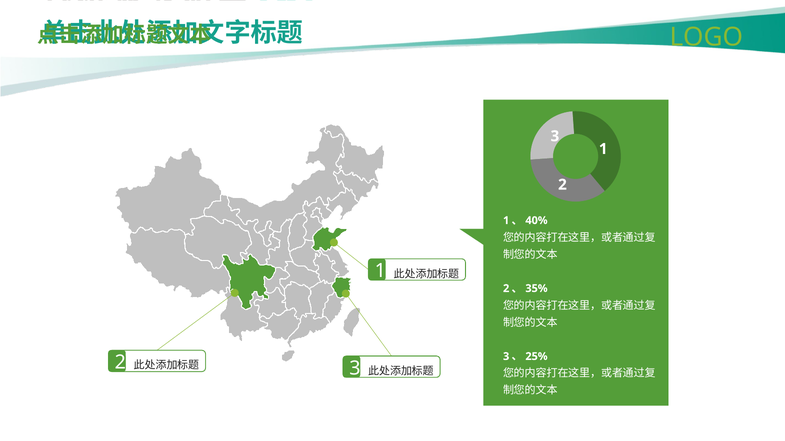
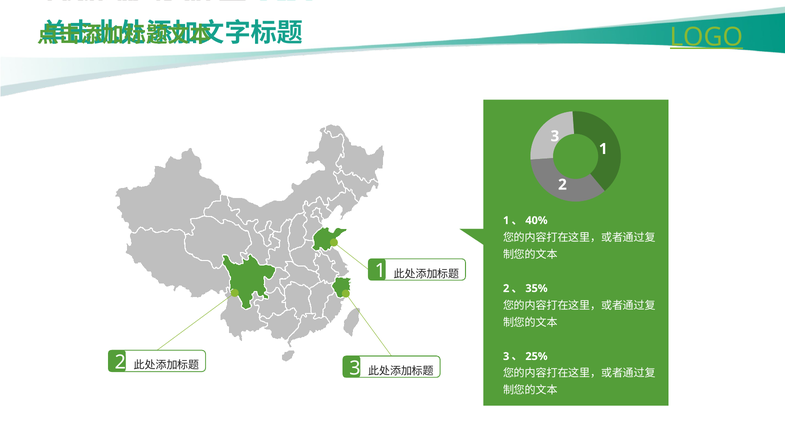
LOGO underline: none -> present
